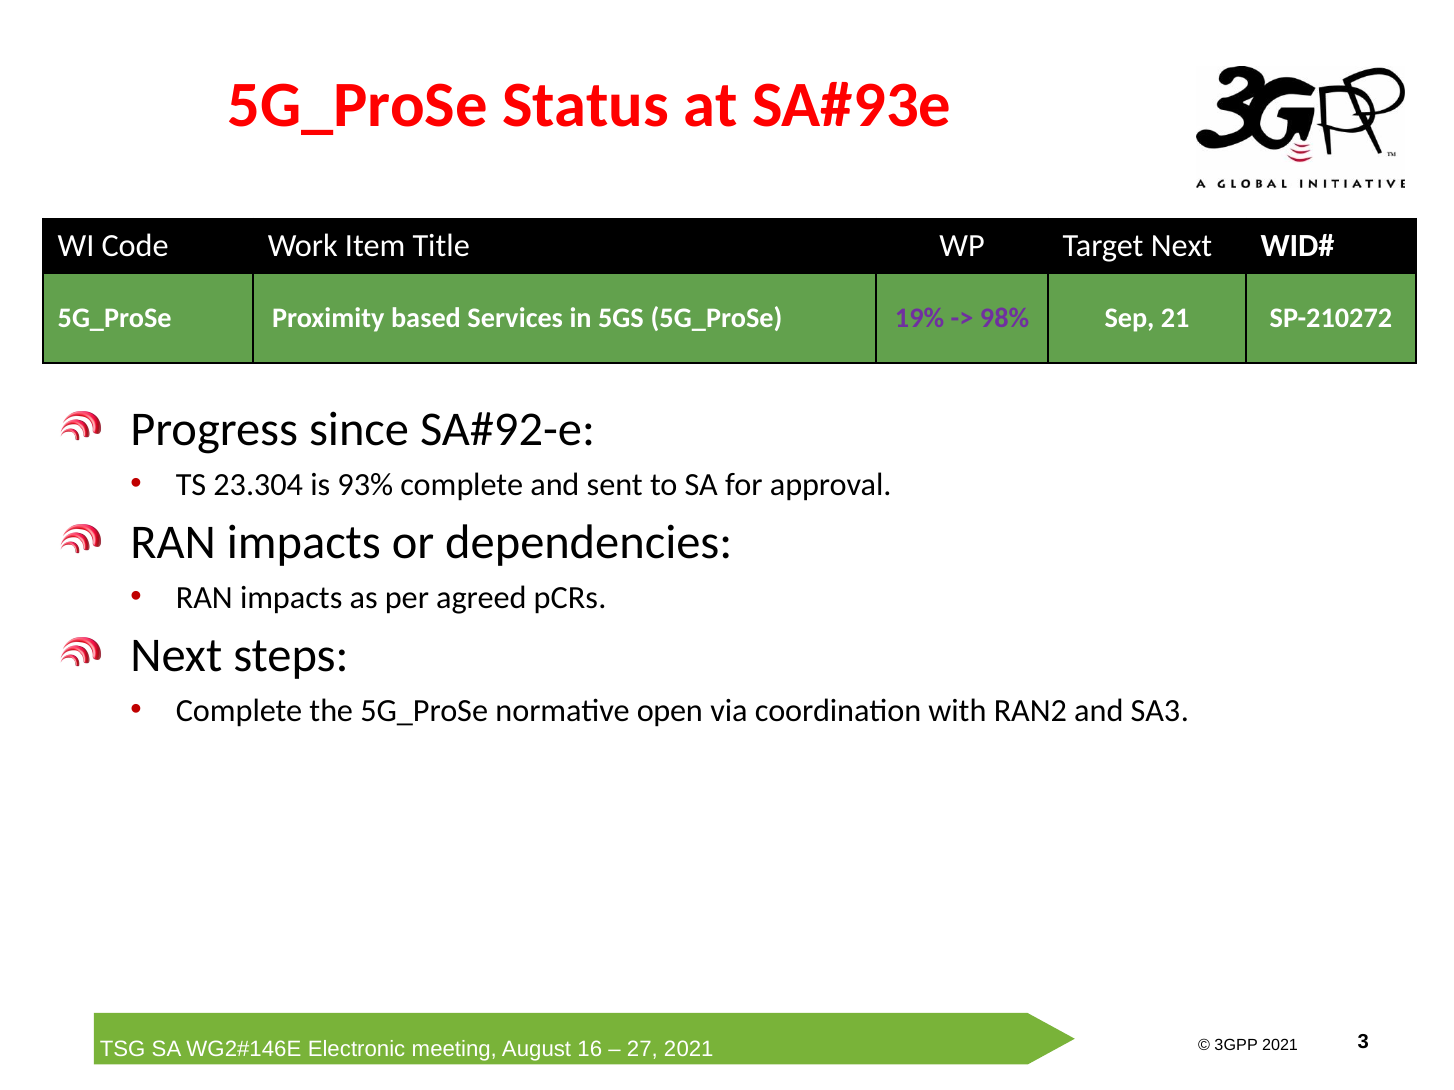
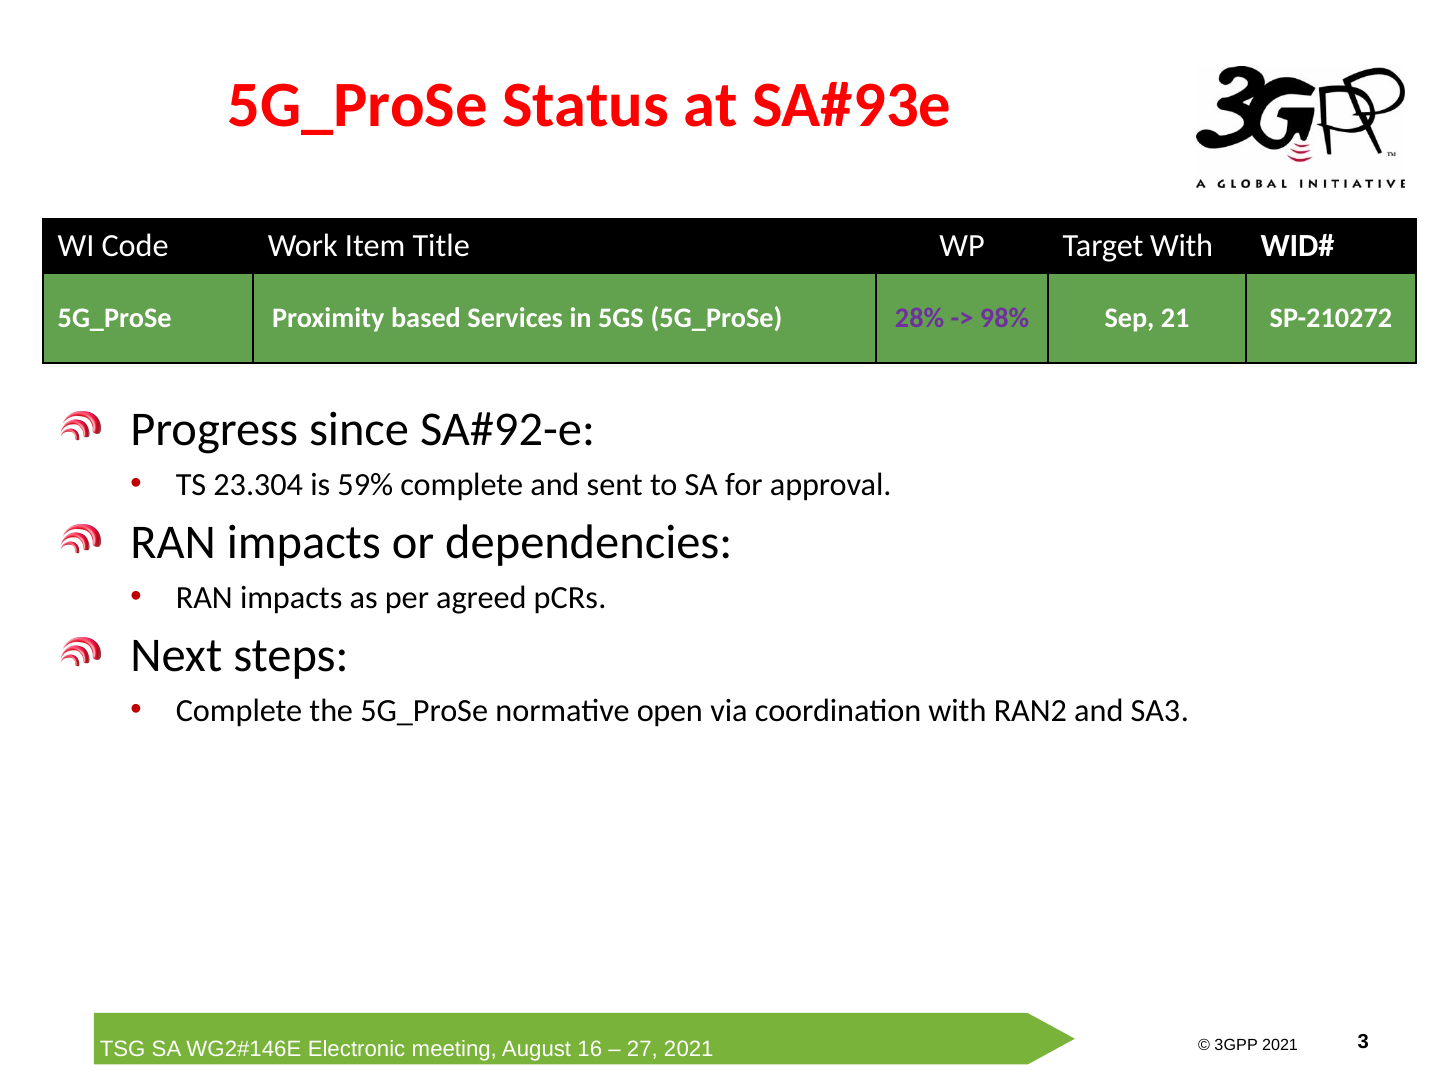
Target Next: Next -> With
19%: 19% -> 28%
93%: 93% -> 59%
